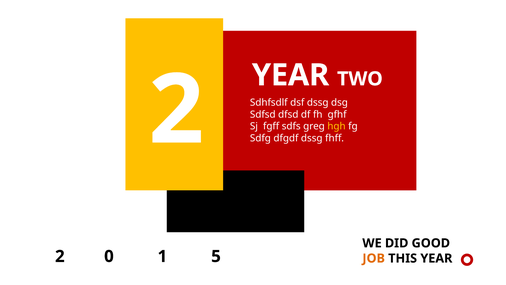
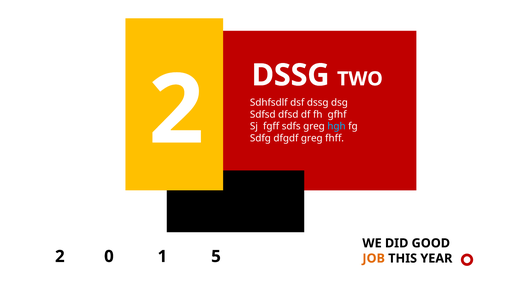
YEAR at (291, 75): YEAR -> DSSG
hgh colour: yellow -> light blue
dfgdf dssg: dssg -> greg
